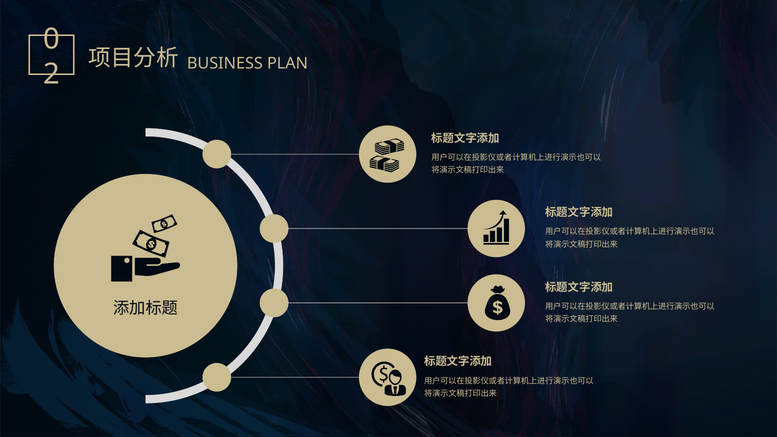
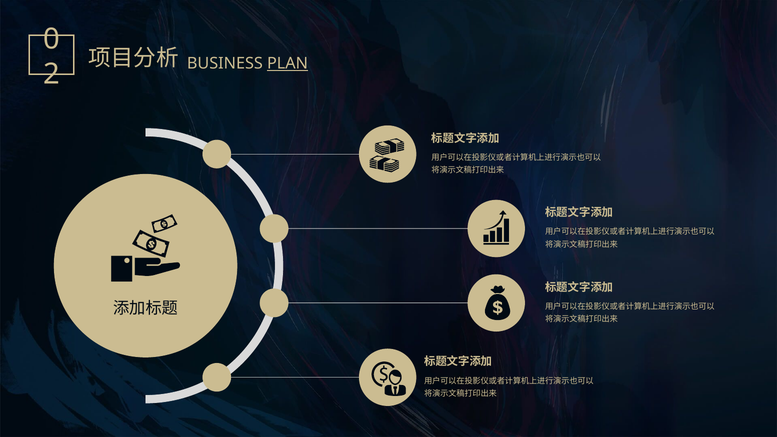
PLAN underline: none -> present
